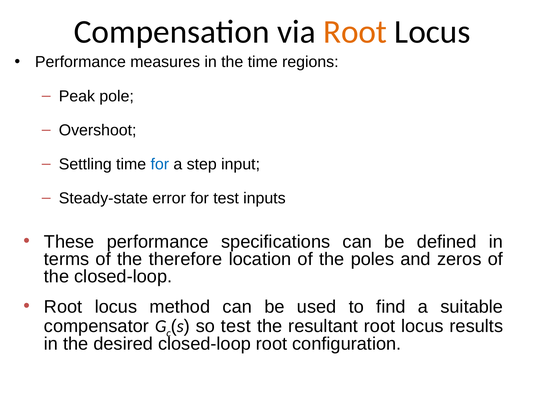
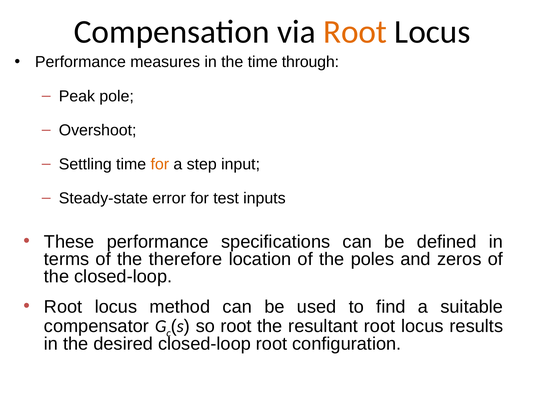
regions: regions -> through
for at (160, 165) colour: blue -> orange
so test: test -> root
